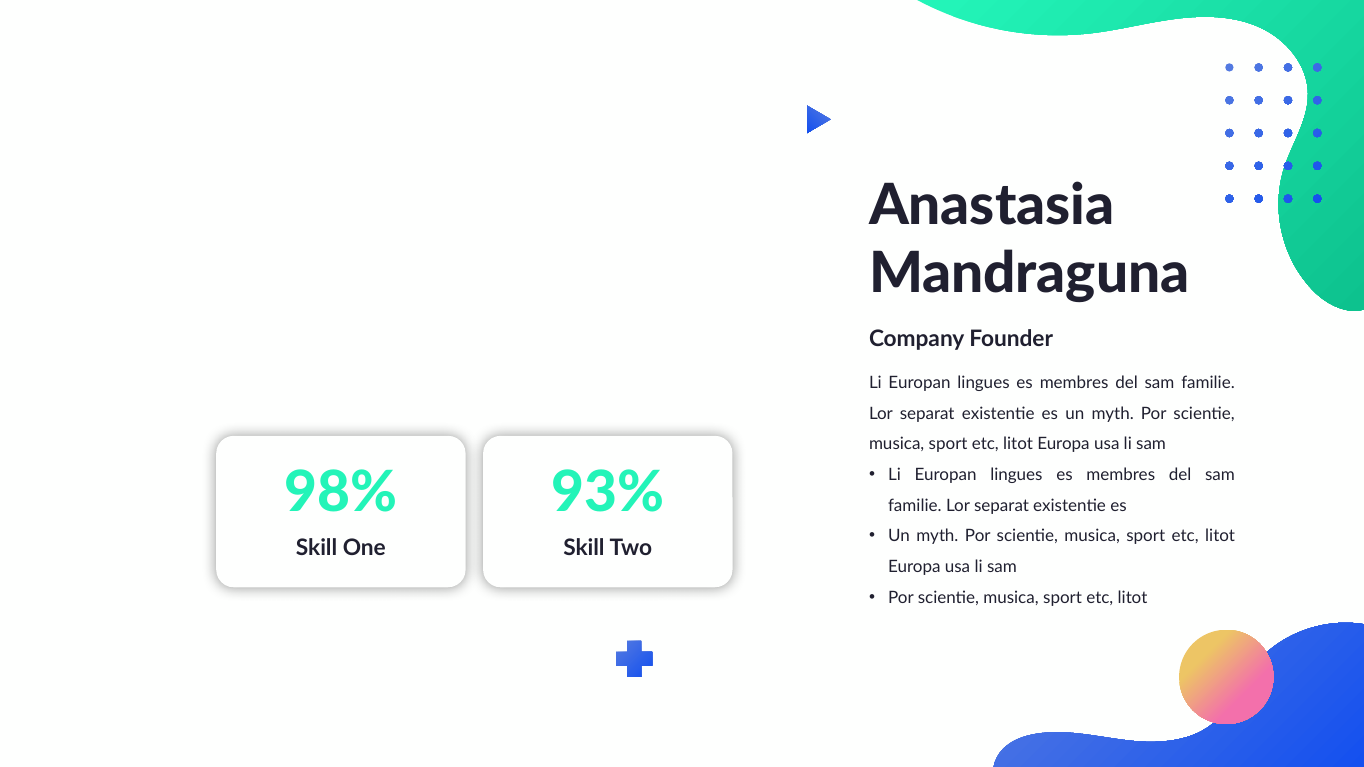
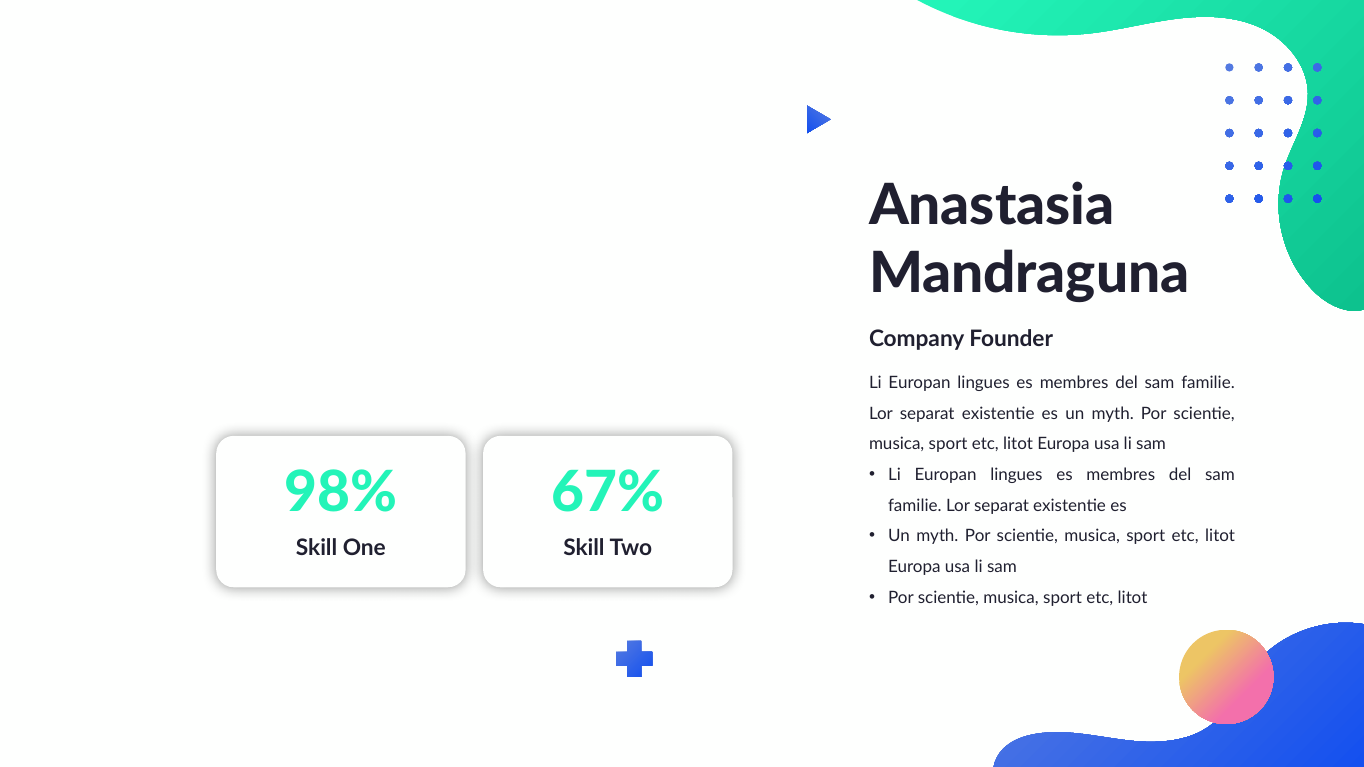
93%: 93% -> 67%
